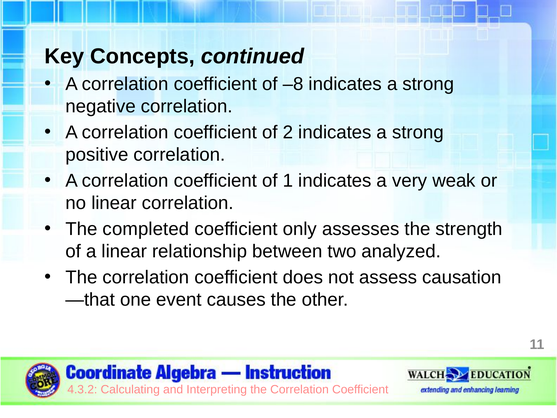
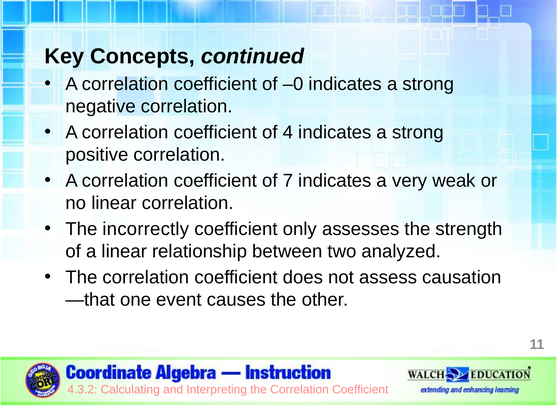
–8: –8 -> –0
2: 2 -> 4
1: 1 -> 7
completed: completed -> incorrectly
